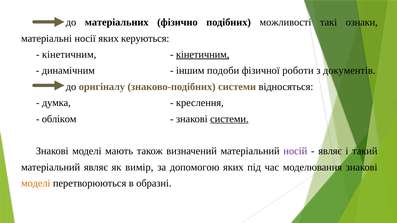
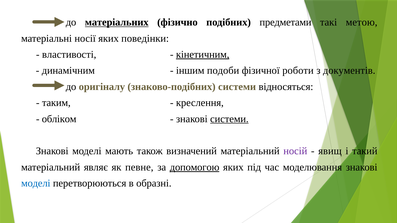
матеріальних underline: none -> present
можливості: можливості -> предметами
ознаки: ознаки -> метою
керуються: керуються -> поведінки
кінетичним at (69, 55): кінетичним -> властивості
думка: думка -> таким
являє at (330, 151): являє -> явищ
вимір: вимір -> певне
допомогою underline: none -> present
моделі at (36, 184) colour: orange -> blue
